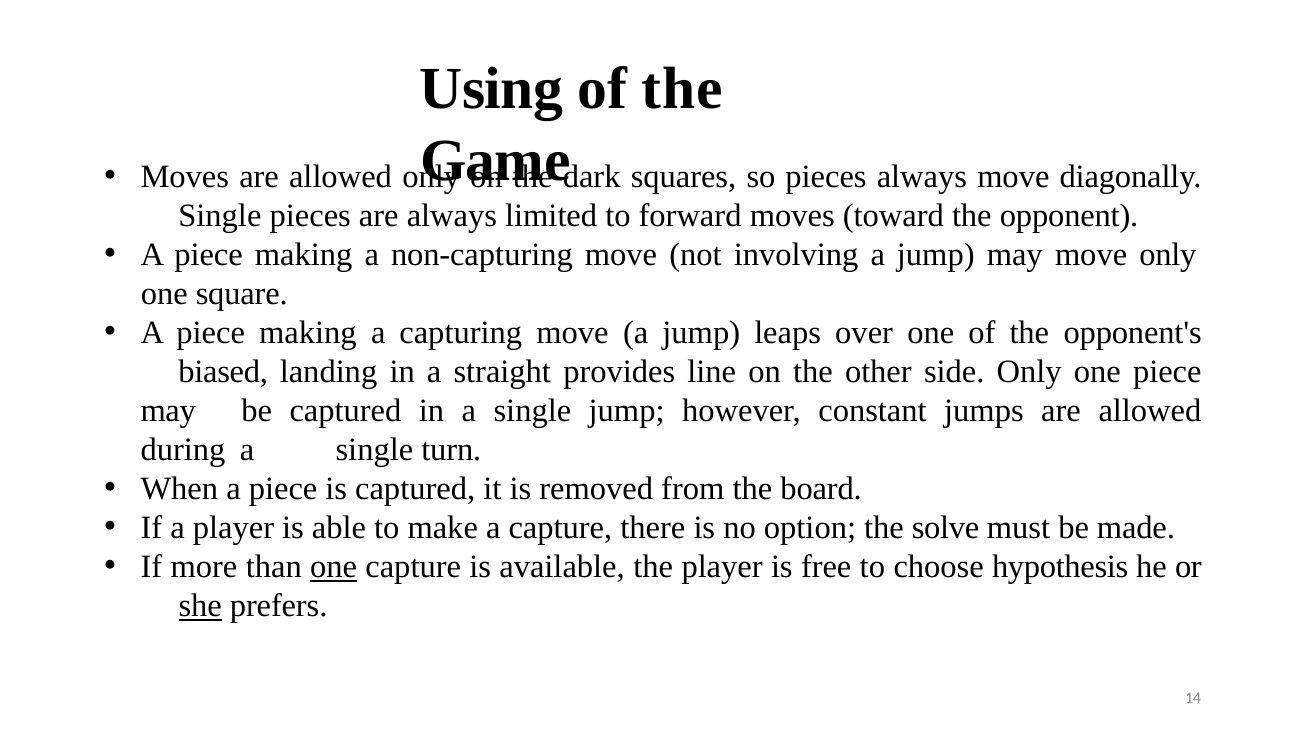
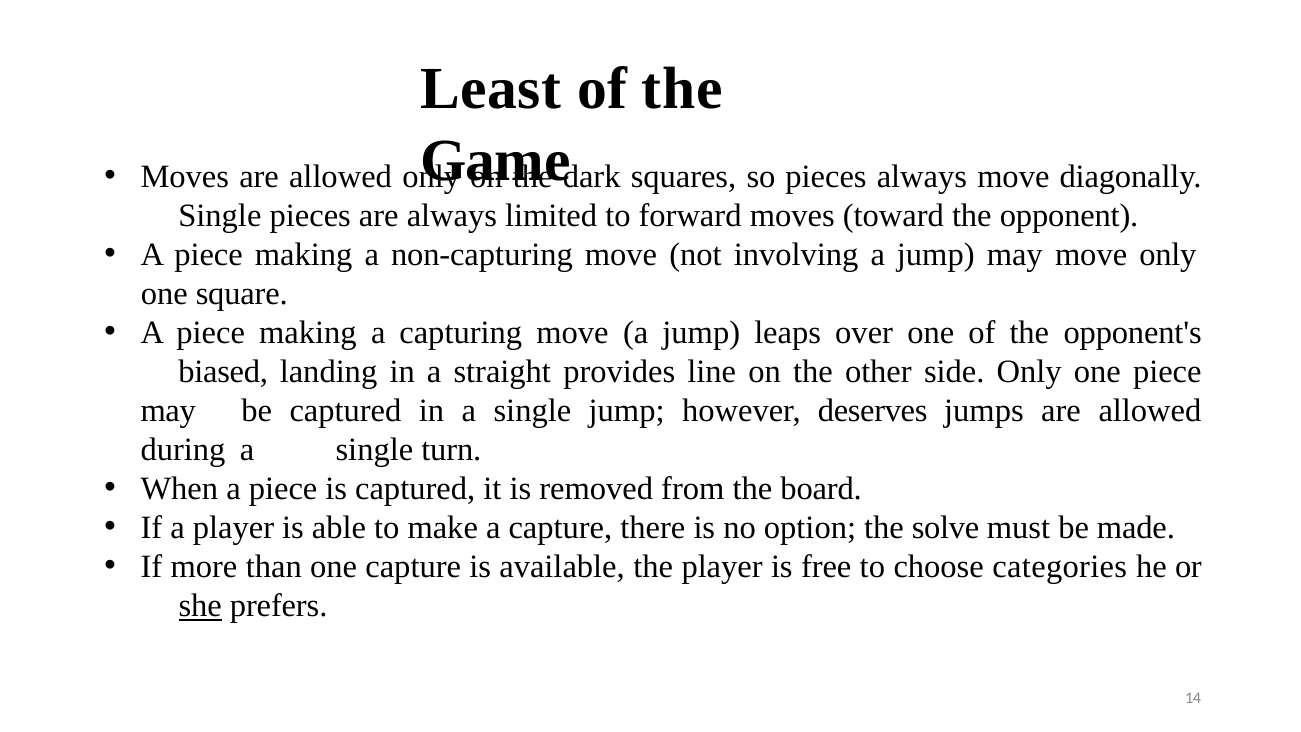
Using: Using -> Least
constant: constant -> deserves
one at (334, 567) underline: present -> none
hypothesis: hypothesis -> categories
